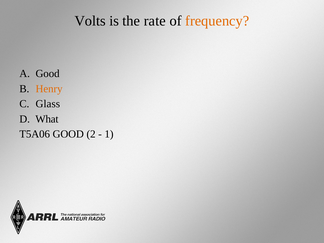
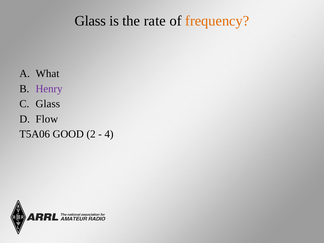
Volts at (90, 21): Volts -> Glass
Good at (48, 74): Good -> What
Henry colour: orange -> purple
What: What -> Flow
1: 1 -> 4
